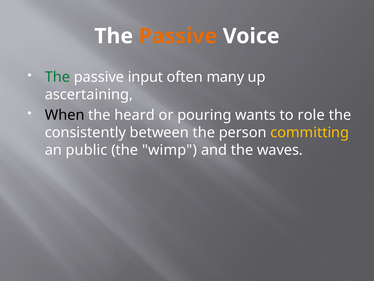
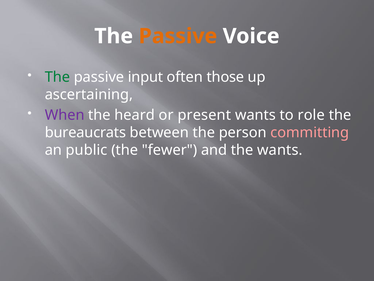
many: many -> those
When colour: black -> purple
pouring: pouring -> present
consistently: consistently -> bureaucrats
committing colour: yellow -> pink
wimp: wimp -> fewer
the waves: waves -> wants
